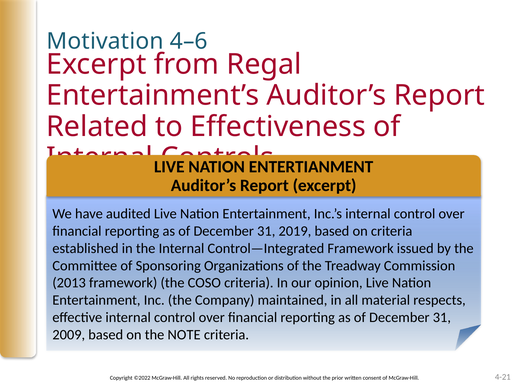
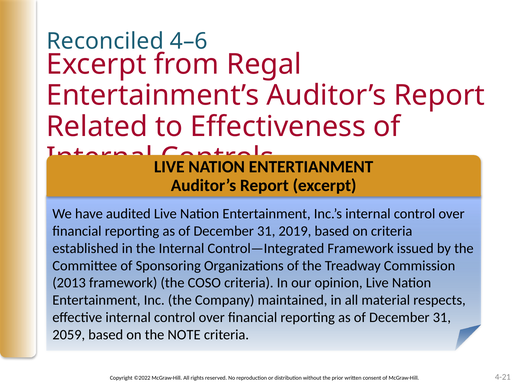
Motivation: Motivation -> Reconciled
2009: 2009 -> 2059
